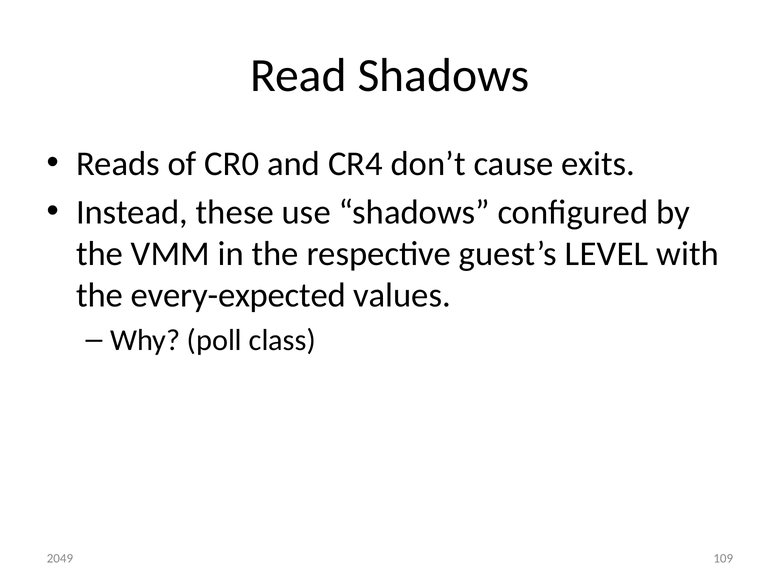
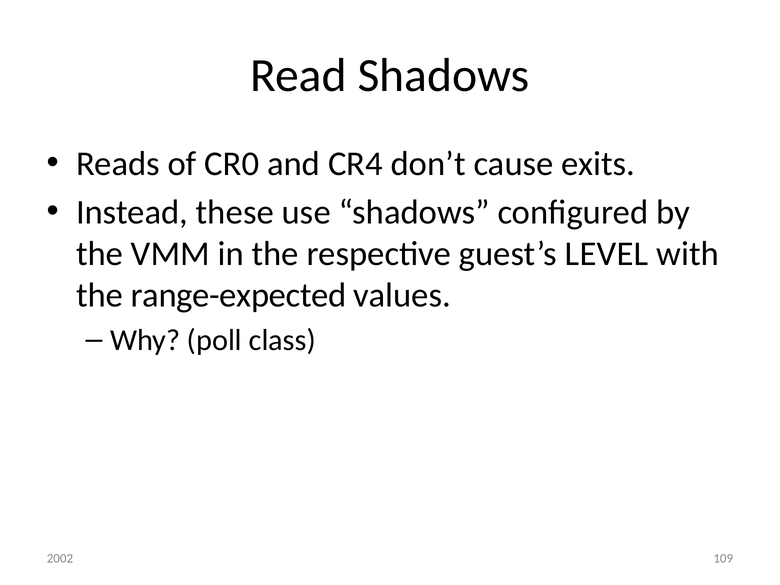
every-expected: every-expected -> range-expected
2049: 2049 -> 2002
